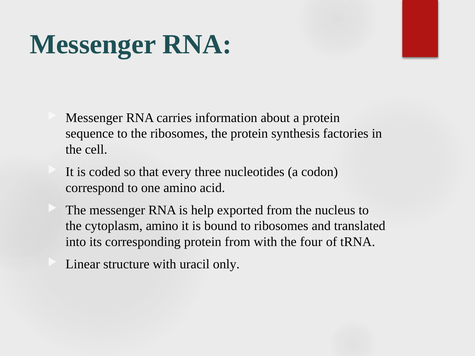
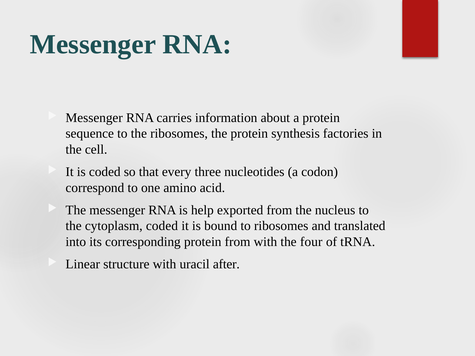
cytoplasm amino: amino -> coded
only: only -> after
